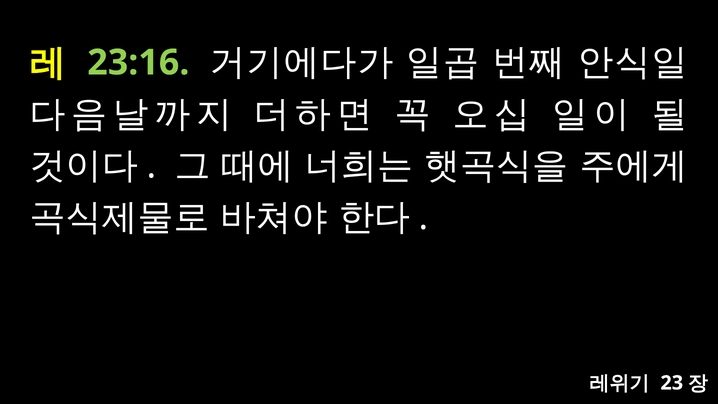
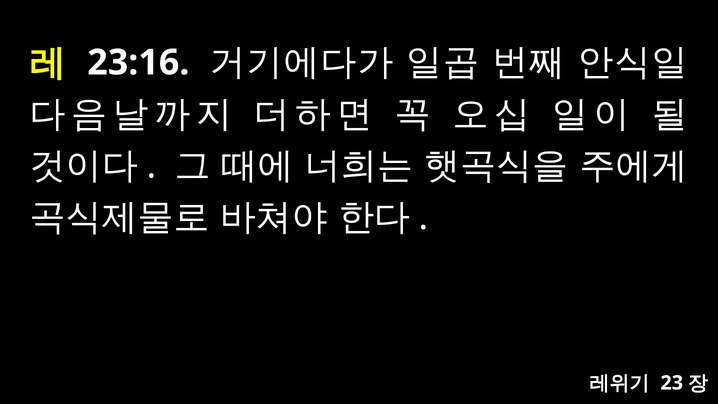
23:16 colour: light green -> white
